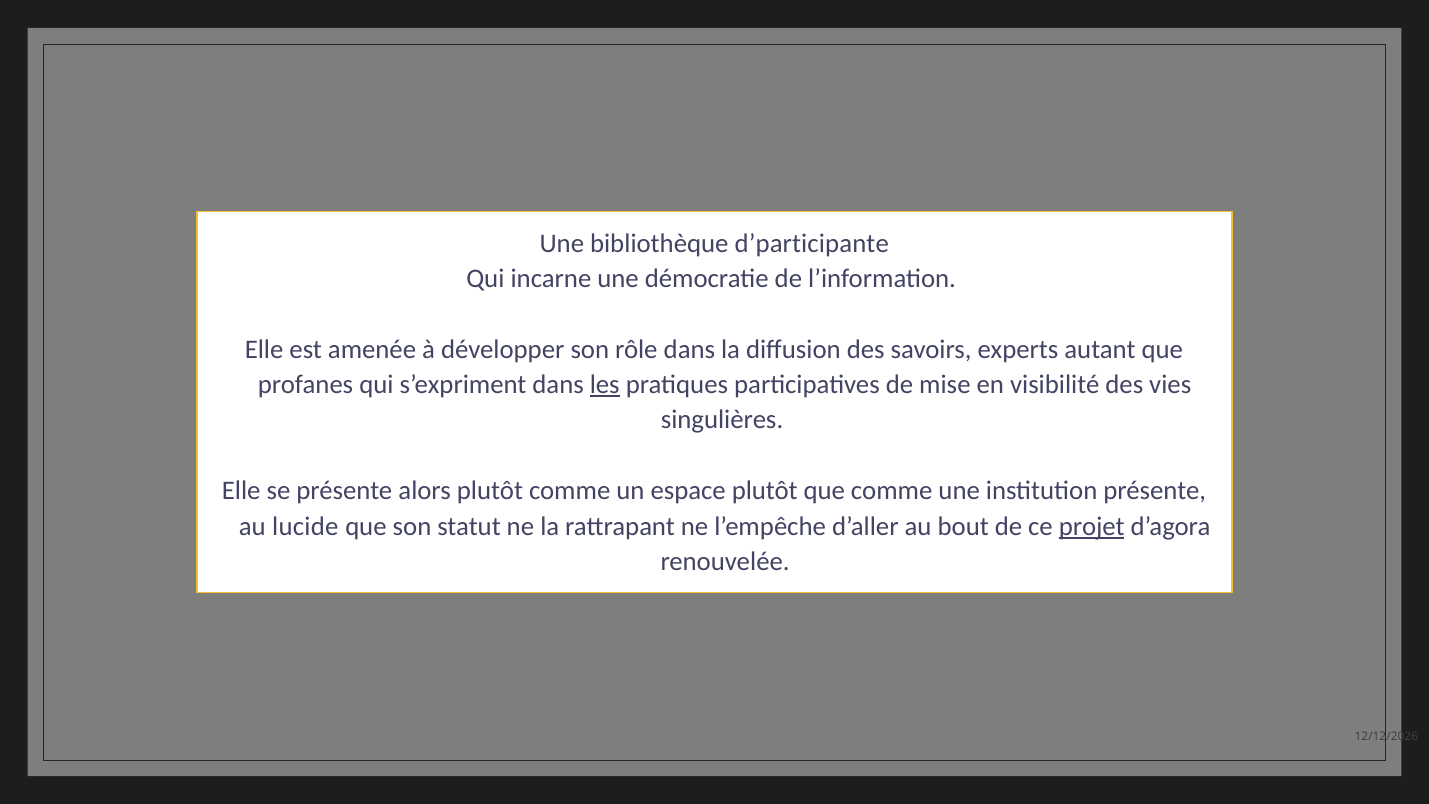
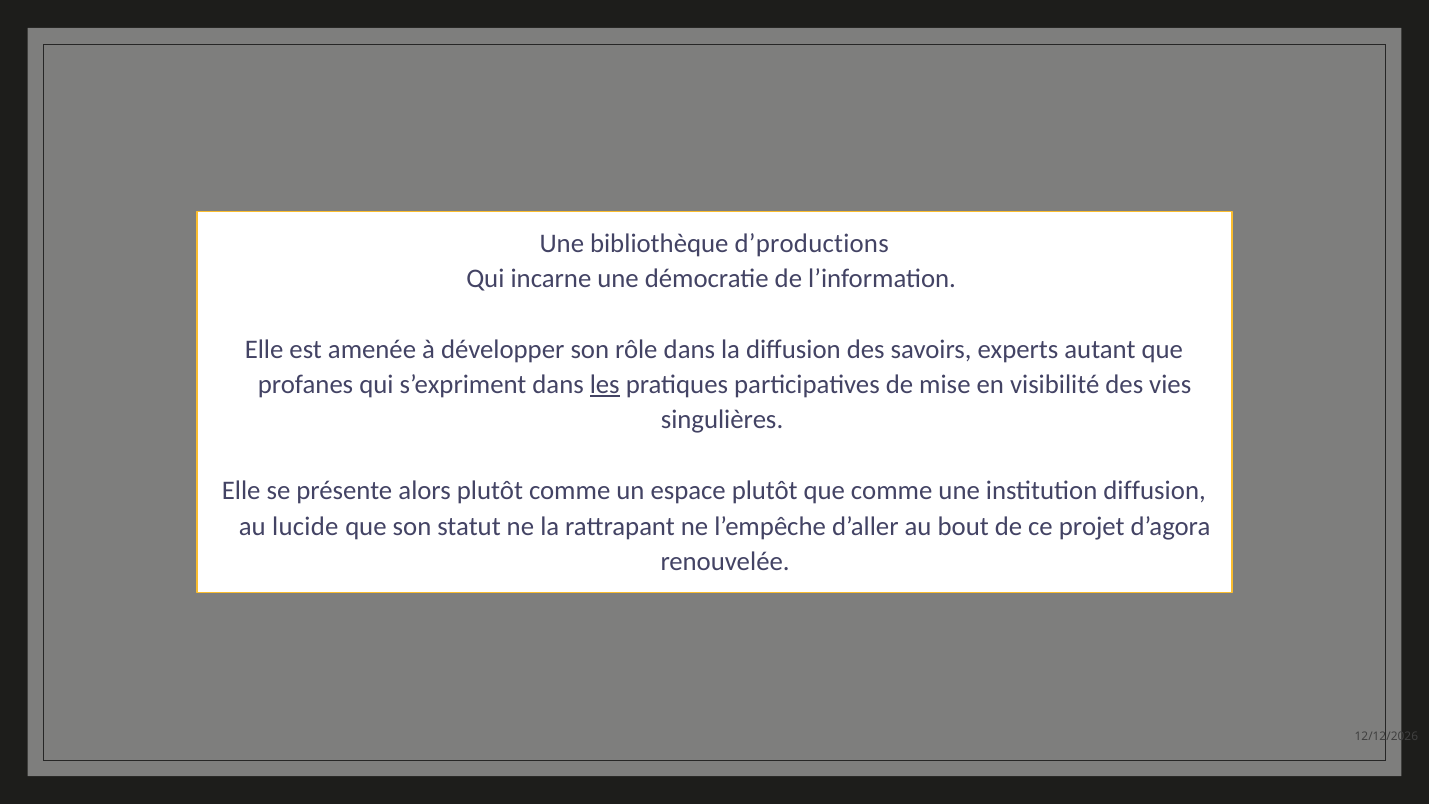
d’participante: d’participante -> d’productions
institution présente: présente -> diffusion
projet underline: present -> none
